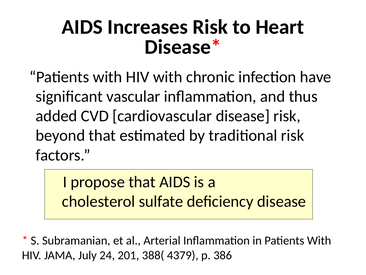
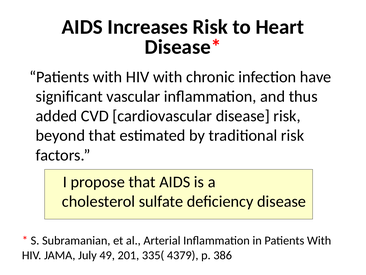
24: 24 -> 49
388(: 388( -> 335(
